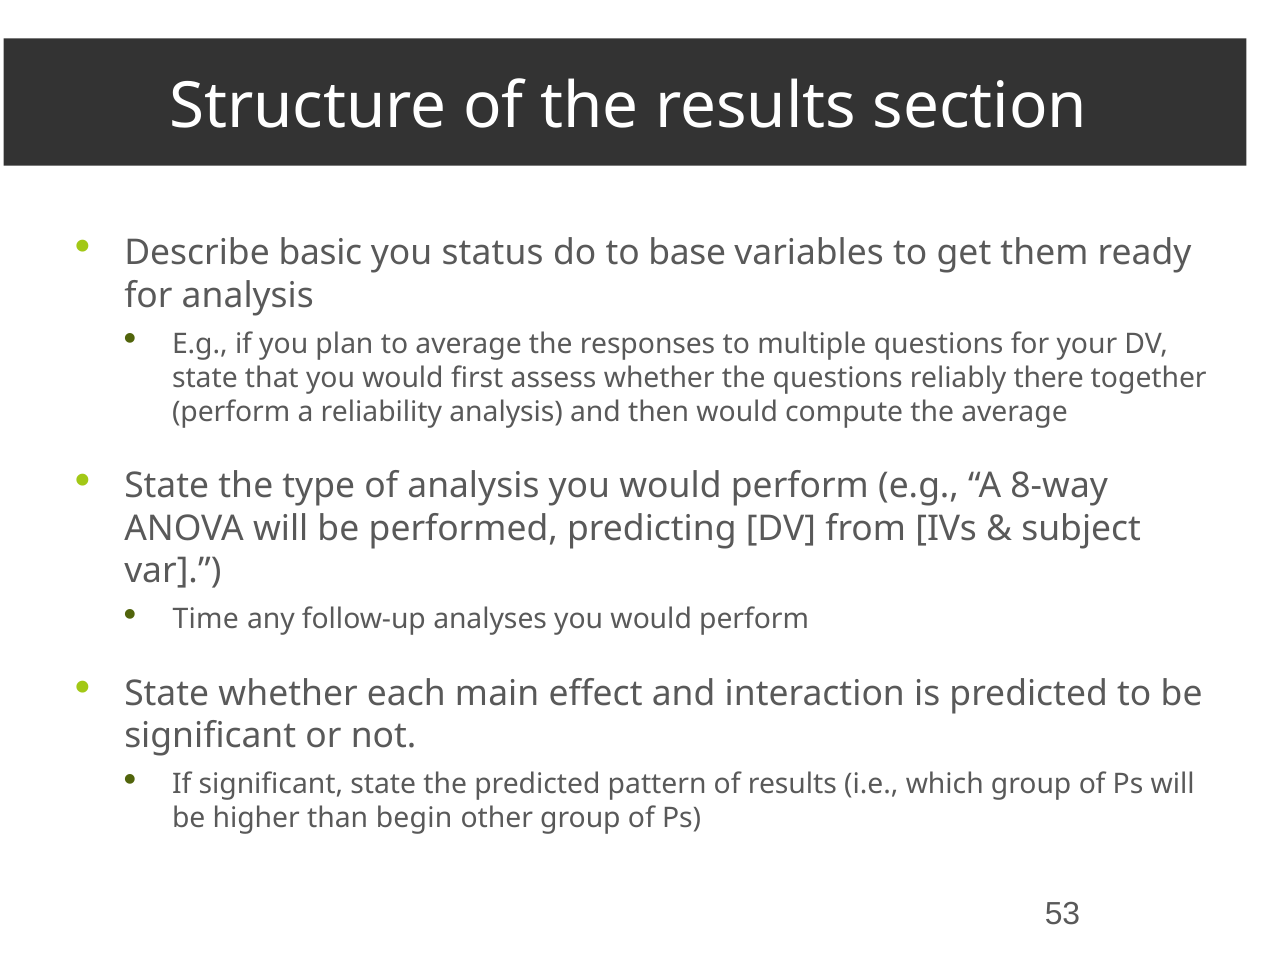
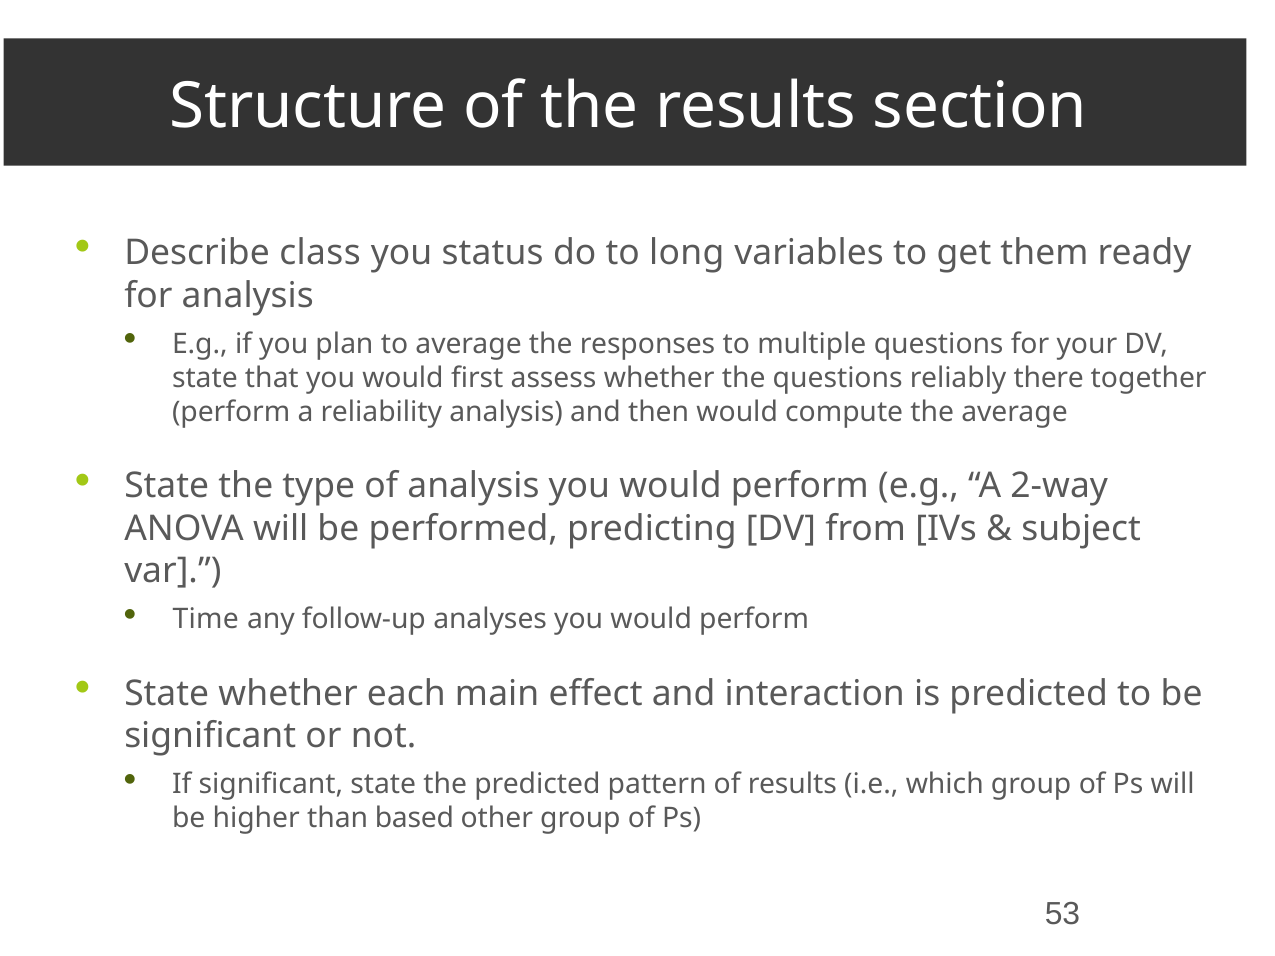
basic: basic -> class
base: base -> long
8-way: 8-way -> 2-way
begin: begin -> based
